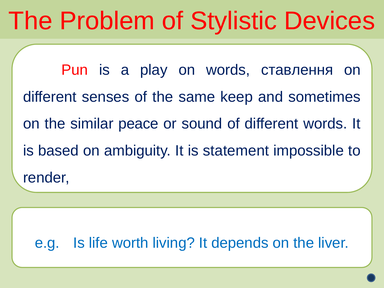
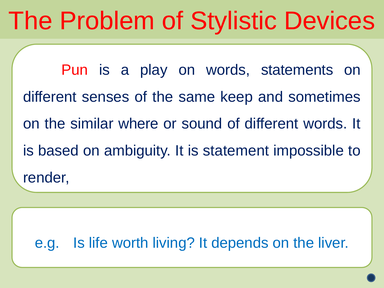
ставлення: ставлення -> statements
peace: peace -> where
